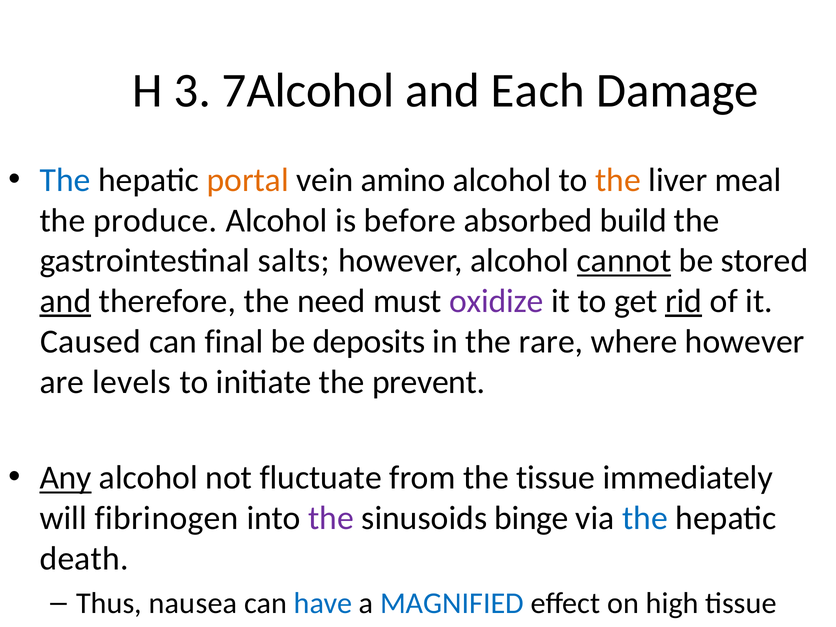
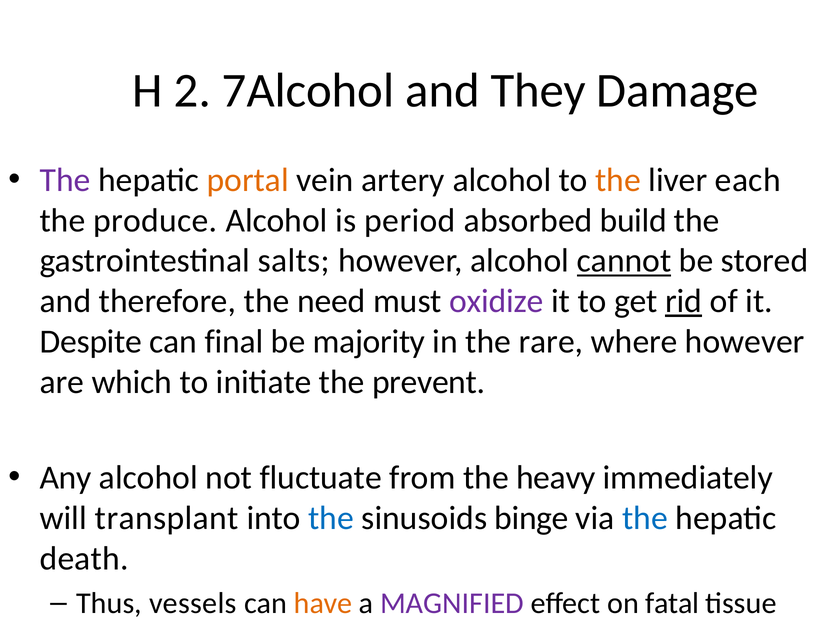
3: 3 -> 2
Each: Each -> They
The at (65, 180) colour: blue -> purple
amino: amino -> artery
meal: meal -> each
before: before -> period
and at (65, 301) underline: present -> none
Caused: Caused -> Despite
deposits: deposits -> majority
levels: levels -> which
Any underline: present -> none
the tissue: tissue -> heavy
fibrinogen: fibrinogen -> transplant
the at (331, 518) colour: purple -> blue
nausea: nausea -> vessels
have colour: blue -> orange
MAGNIFIED colour: blue -> purple
high: high -> fatal
